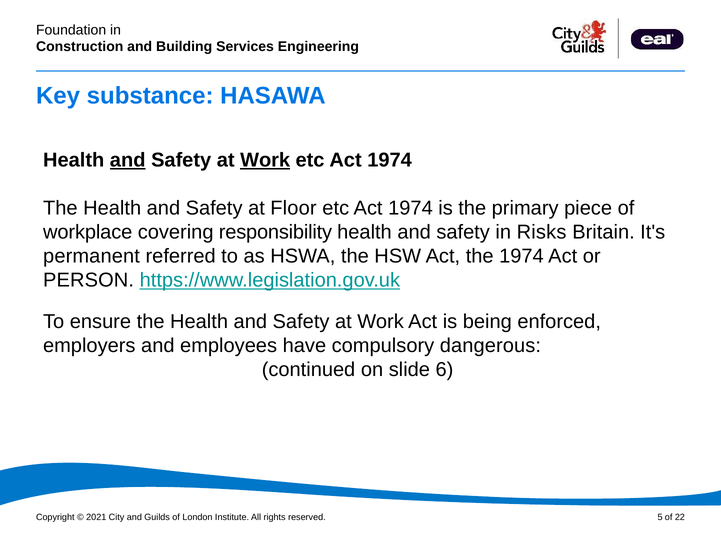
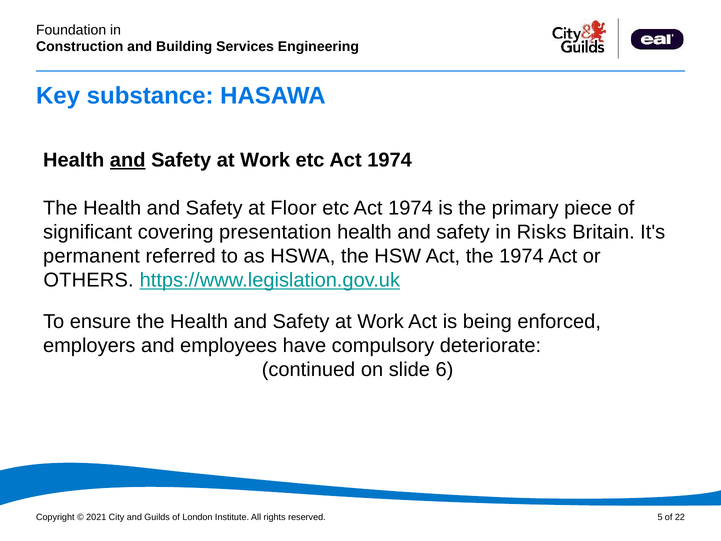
Work at (265, 160) underline: present -> none
workplace: workplace -> significant
responsibility: responsibility -> presentation
PERSON: PERSON -> OTHERS
dangerous: dangerous -> deteriorate
